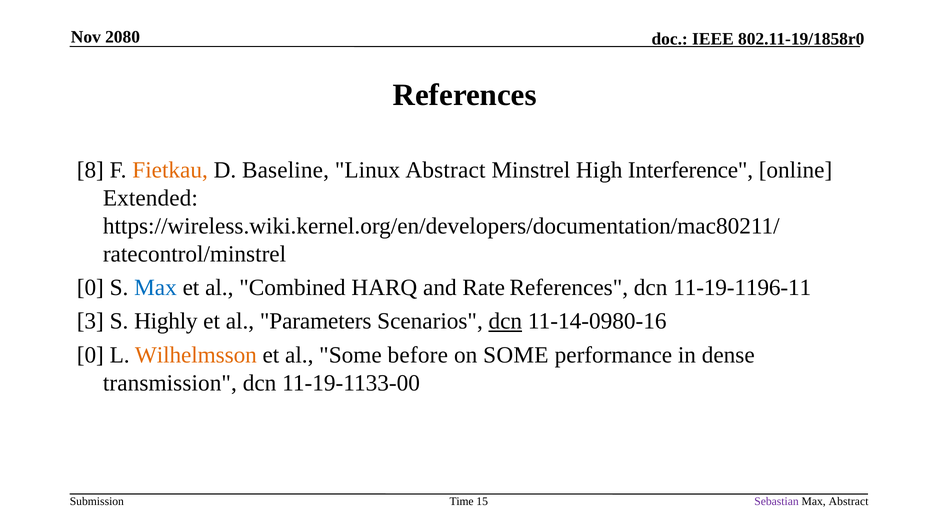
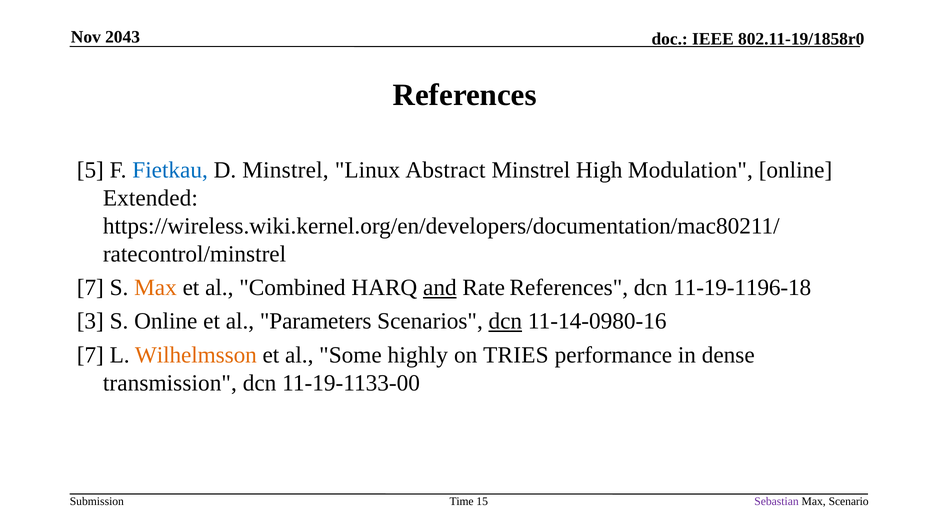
2080: 2080 -> 2043
8: 8 -> 5
Fietkau colour: orange -> blue
D Baseline: Baseline -> Minstrel
Interference: Interference -> Modulation
0 at (90, 288): 0 -> 7
Max at (155, 288) colour: blue -> orange
and underline: none -> present
11-19-1196-11: 11-19-1196-11 -> 11-19-1196-18
S Highly: Highly -> Online
0 at (90, 355): 0 -> 7
before: before -> highly
on SOME: SOME -> TRIES
Max Abstract: Abstract -> Scenario
